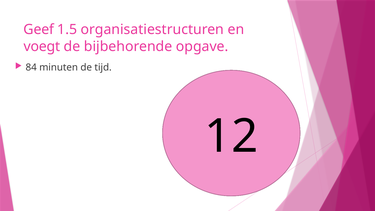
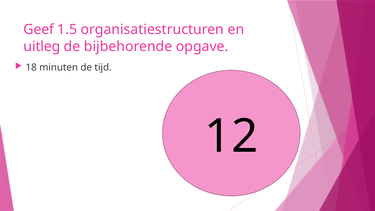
voegt: voegt -> uitleg
84: 84 -> 18
